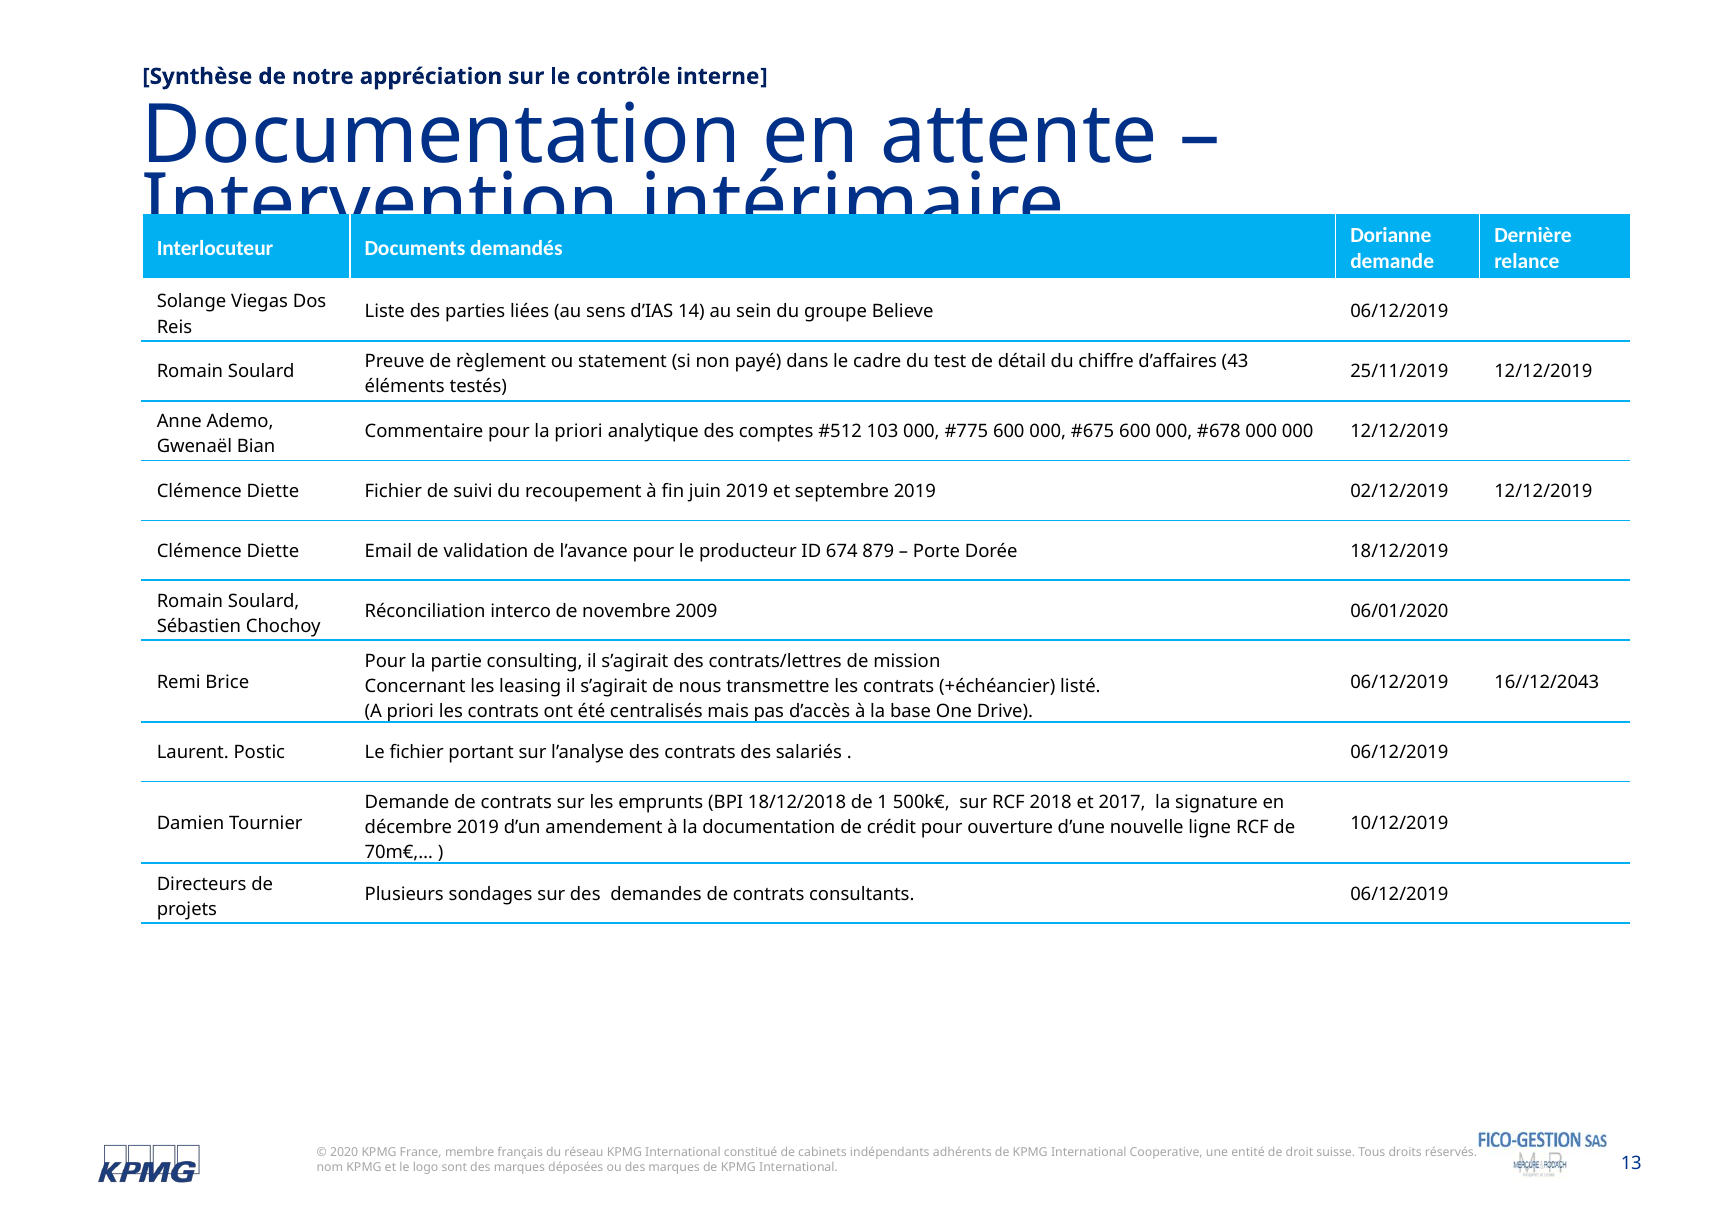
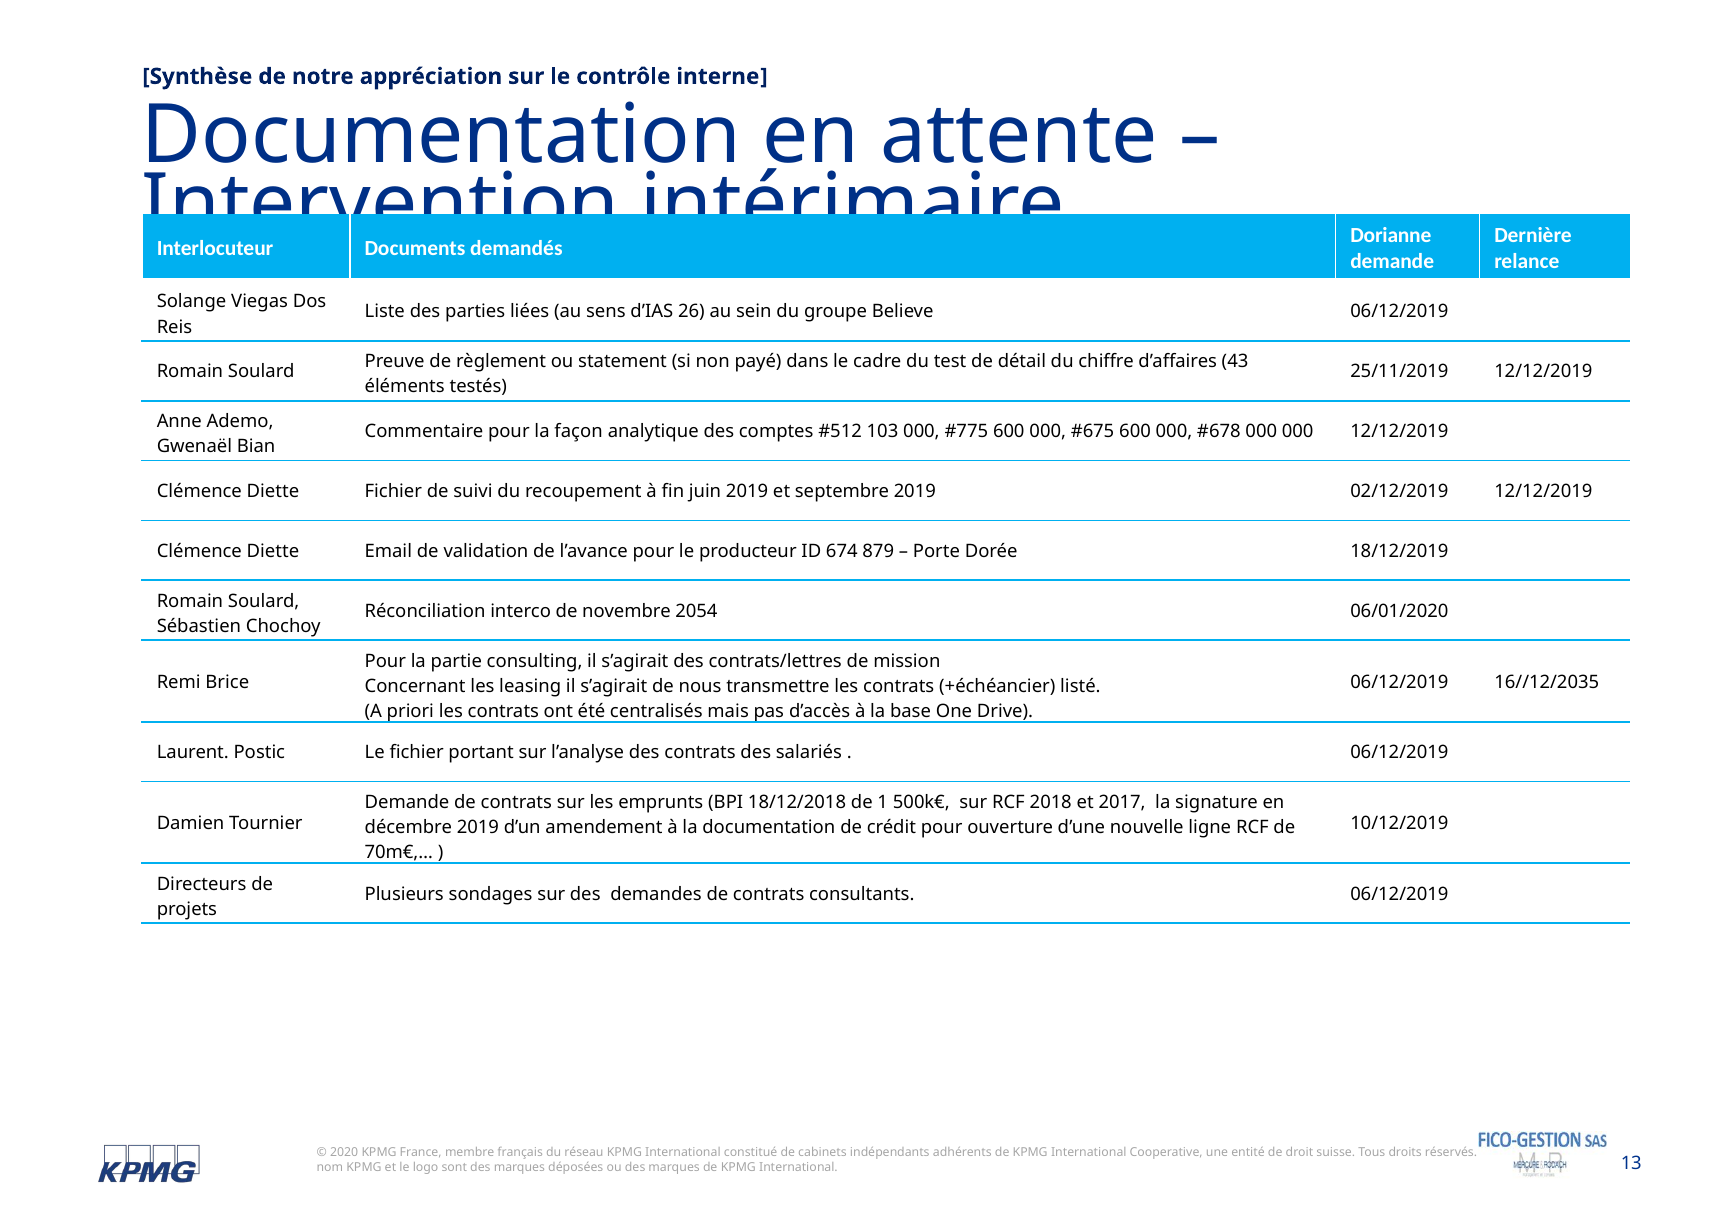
14: 14 -> 26
la priori: priori -> façon
2009: 2009 -> 2054
16//12/2043: 16//12/2043 -> 16//12/2035
